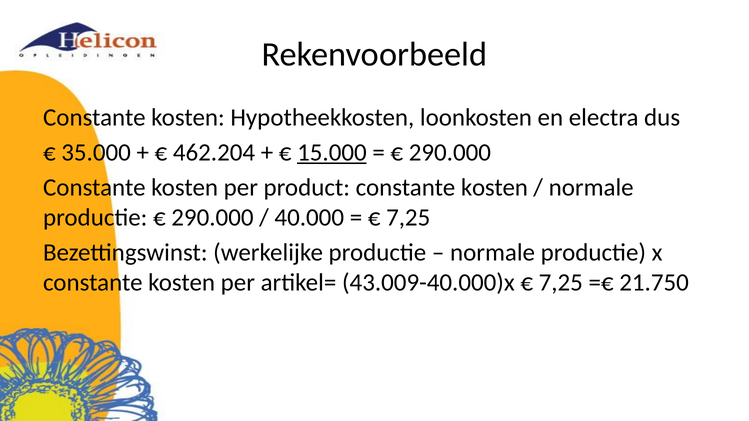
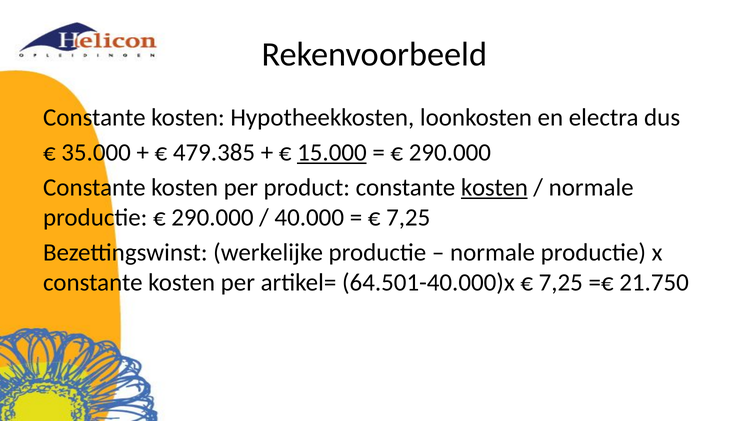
462.204: 462.204 -> 479.385
kosten at (494, 188) underline: none -> present
43.009-40.000)x: 43.009-40.000)x -> 64.501-40.000)x
